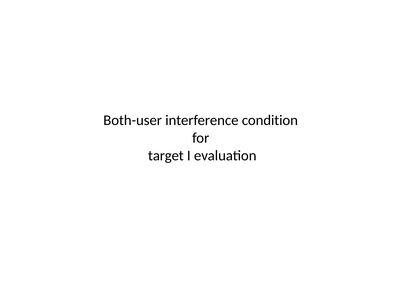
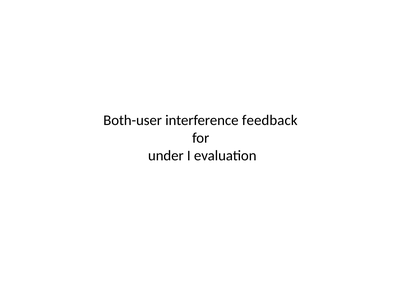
condition: condition -> feedback
target: target -> under
